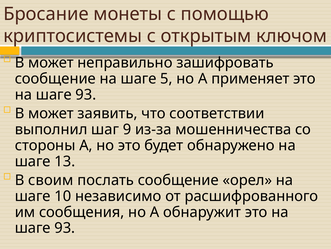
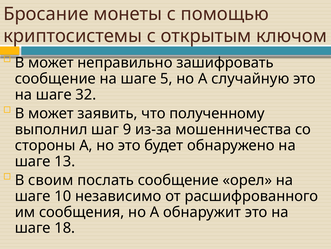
применяет: применяет -> случайную
93 at (86, 94): 93 -> 32
соответствии: соответствии -> полученному
93 at (65, 227): 93 -> 18
